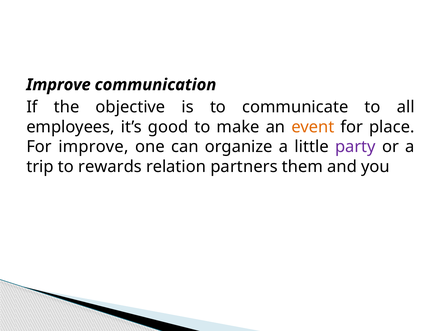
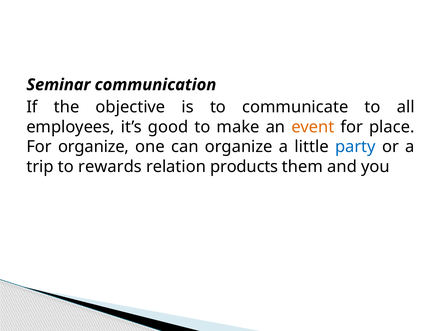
Improve at (58, 85): Improve -> Seminar
For improve: improve -> organize
party colour: purple -> blue
partners: partners -> products
